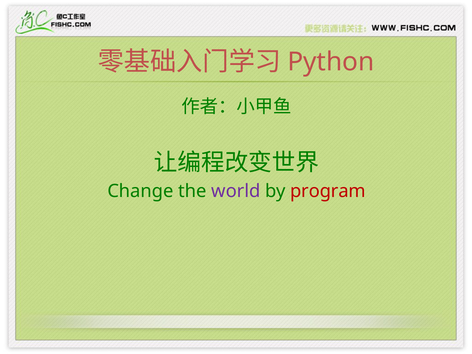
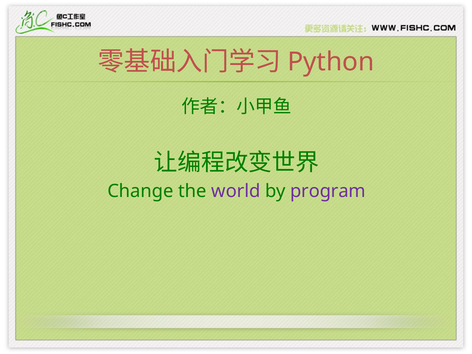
program colour: red -> purple
